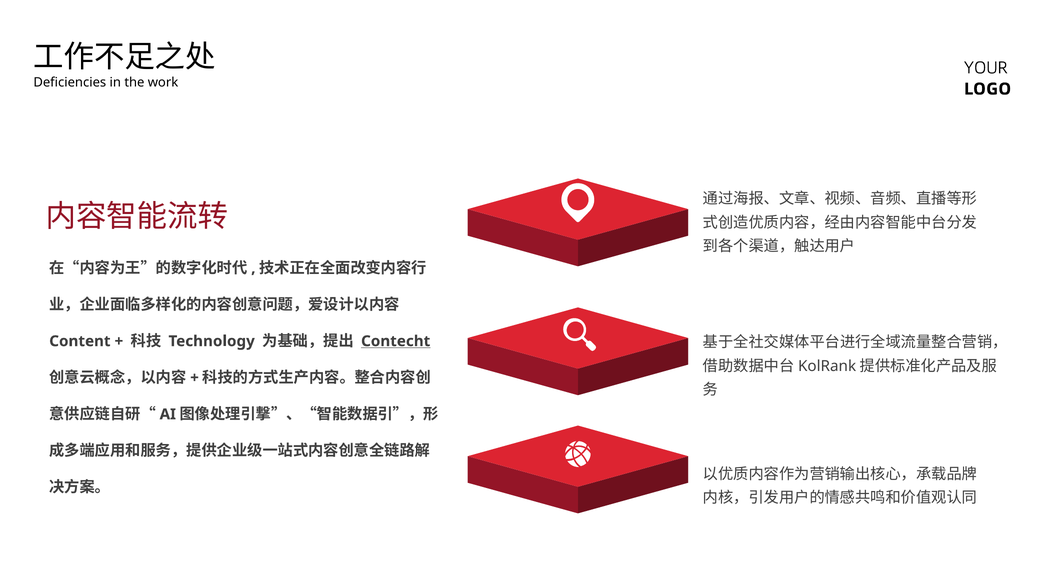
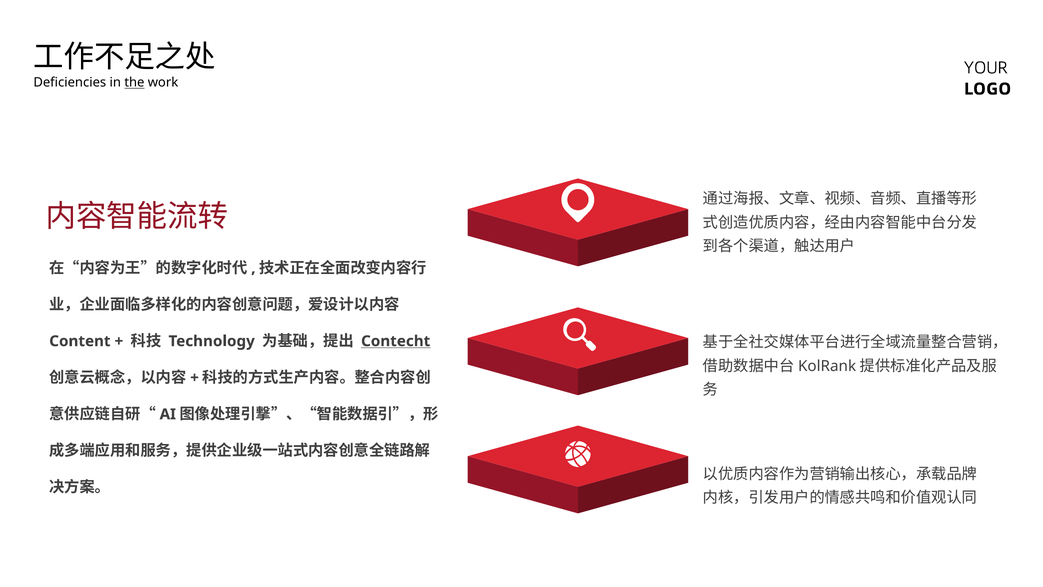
the underline: none -> present
